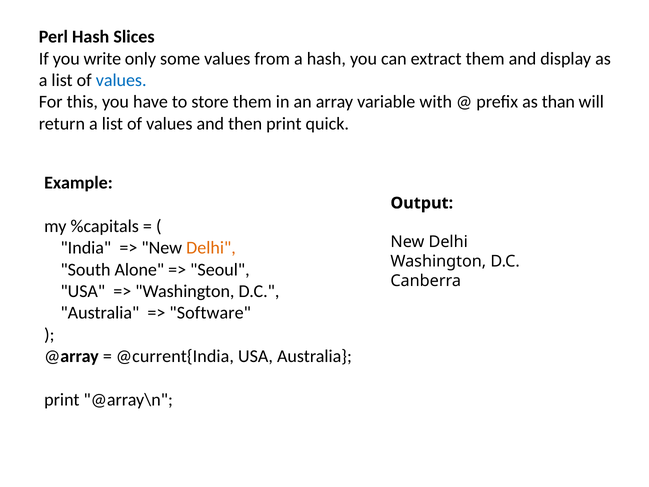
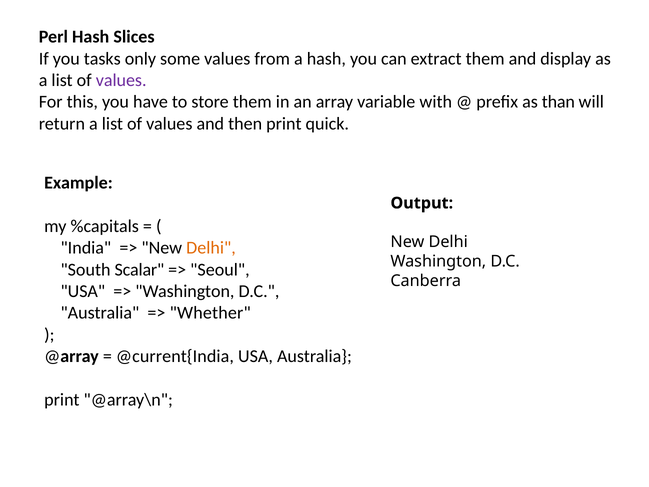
write: write -> tasks
values at (121, 80) colour: blue -> purple
Alone: Alone -> Scalar
Software: Software -> Whether
